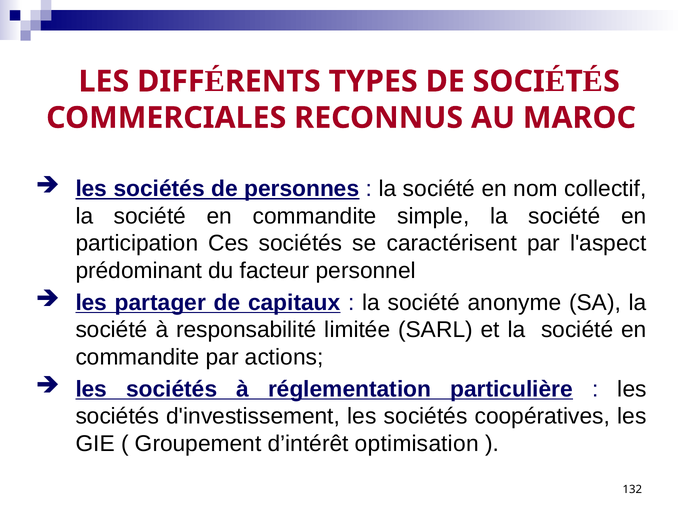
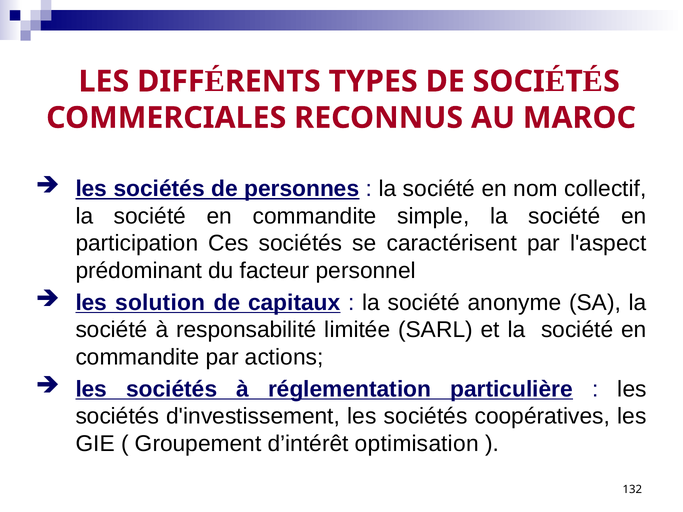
partager: partager -> solution
